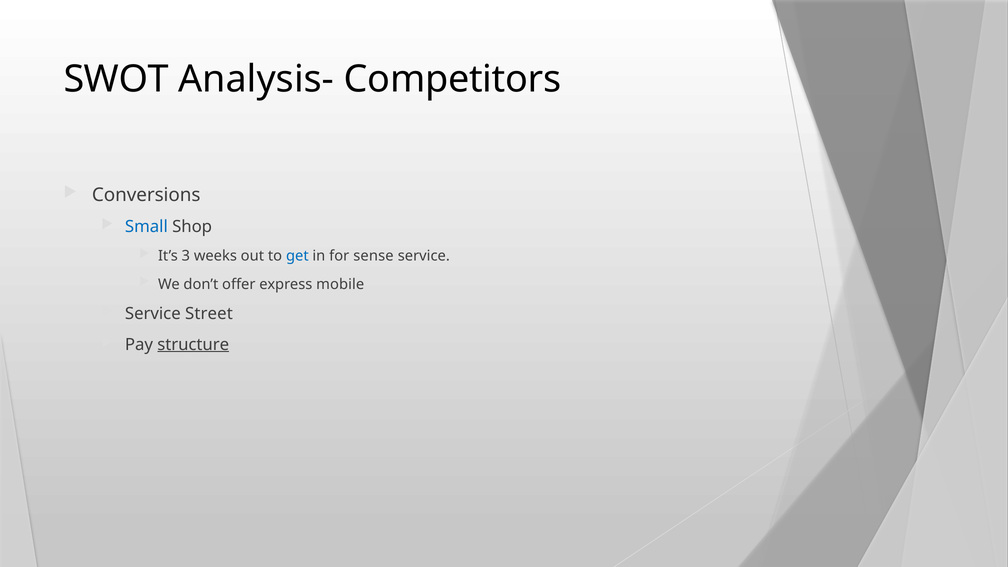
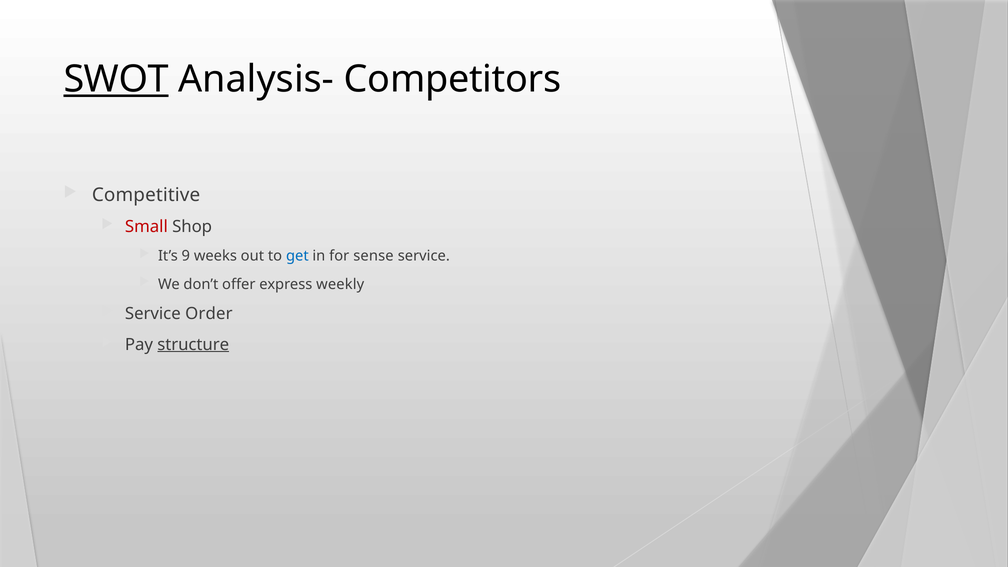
SWOT underline: none -> present
Conversions: Conversions -> Competitive
Small colour: blue -> red
3: 3 -> 9
mobile: mobile -> weekly
Street: Street -> Order
